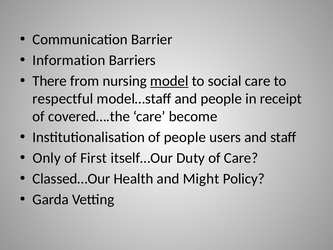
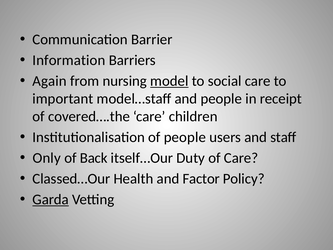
There: There -> Again
respectful: respectful -> important
become: become -> children
First: First -> Back
Might: Might -> Factor
Garda underline: none -> present
